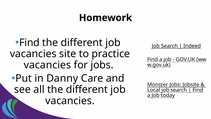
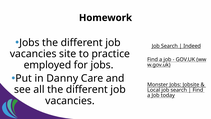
Find at (29, 43): Find -> Jobs
vacancies at (47, 65): vacancies -> employed
